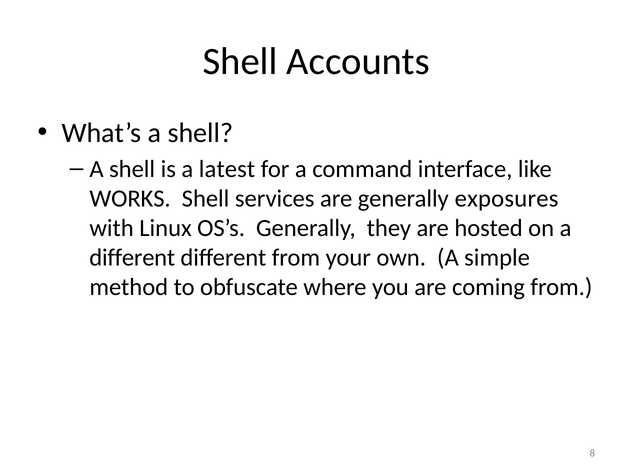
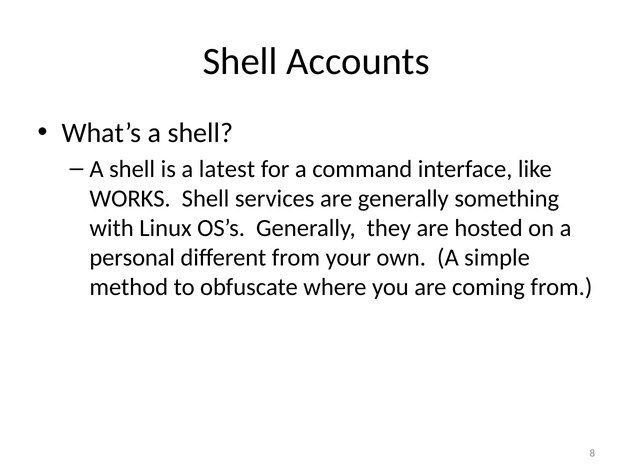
exposures: exposures -> something
different at (132, 258): different -> personal
